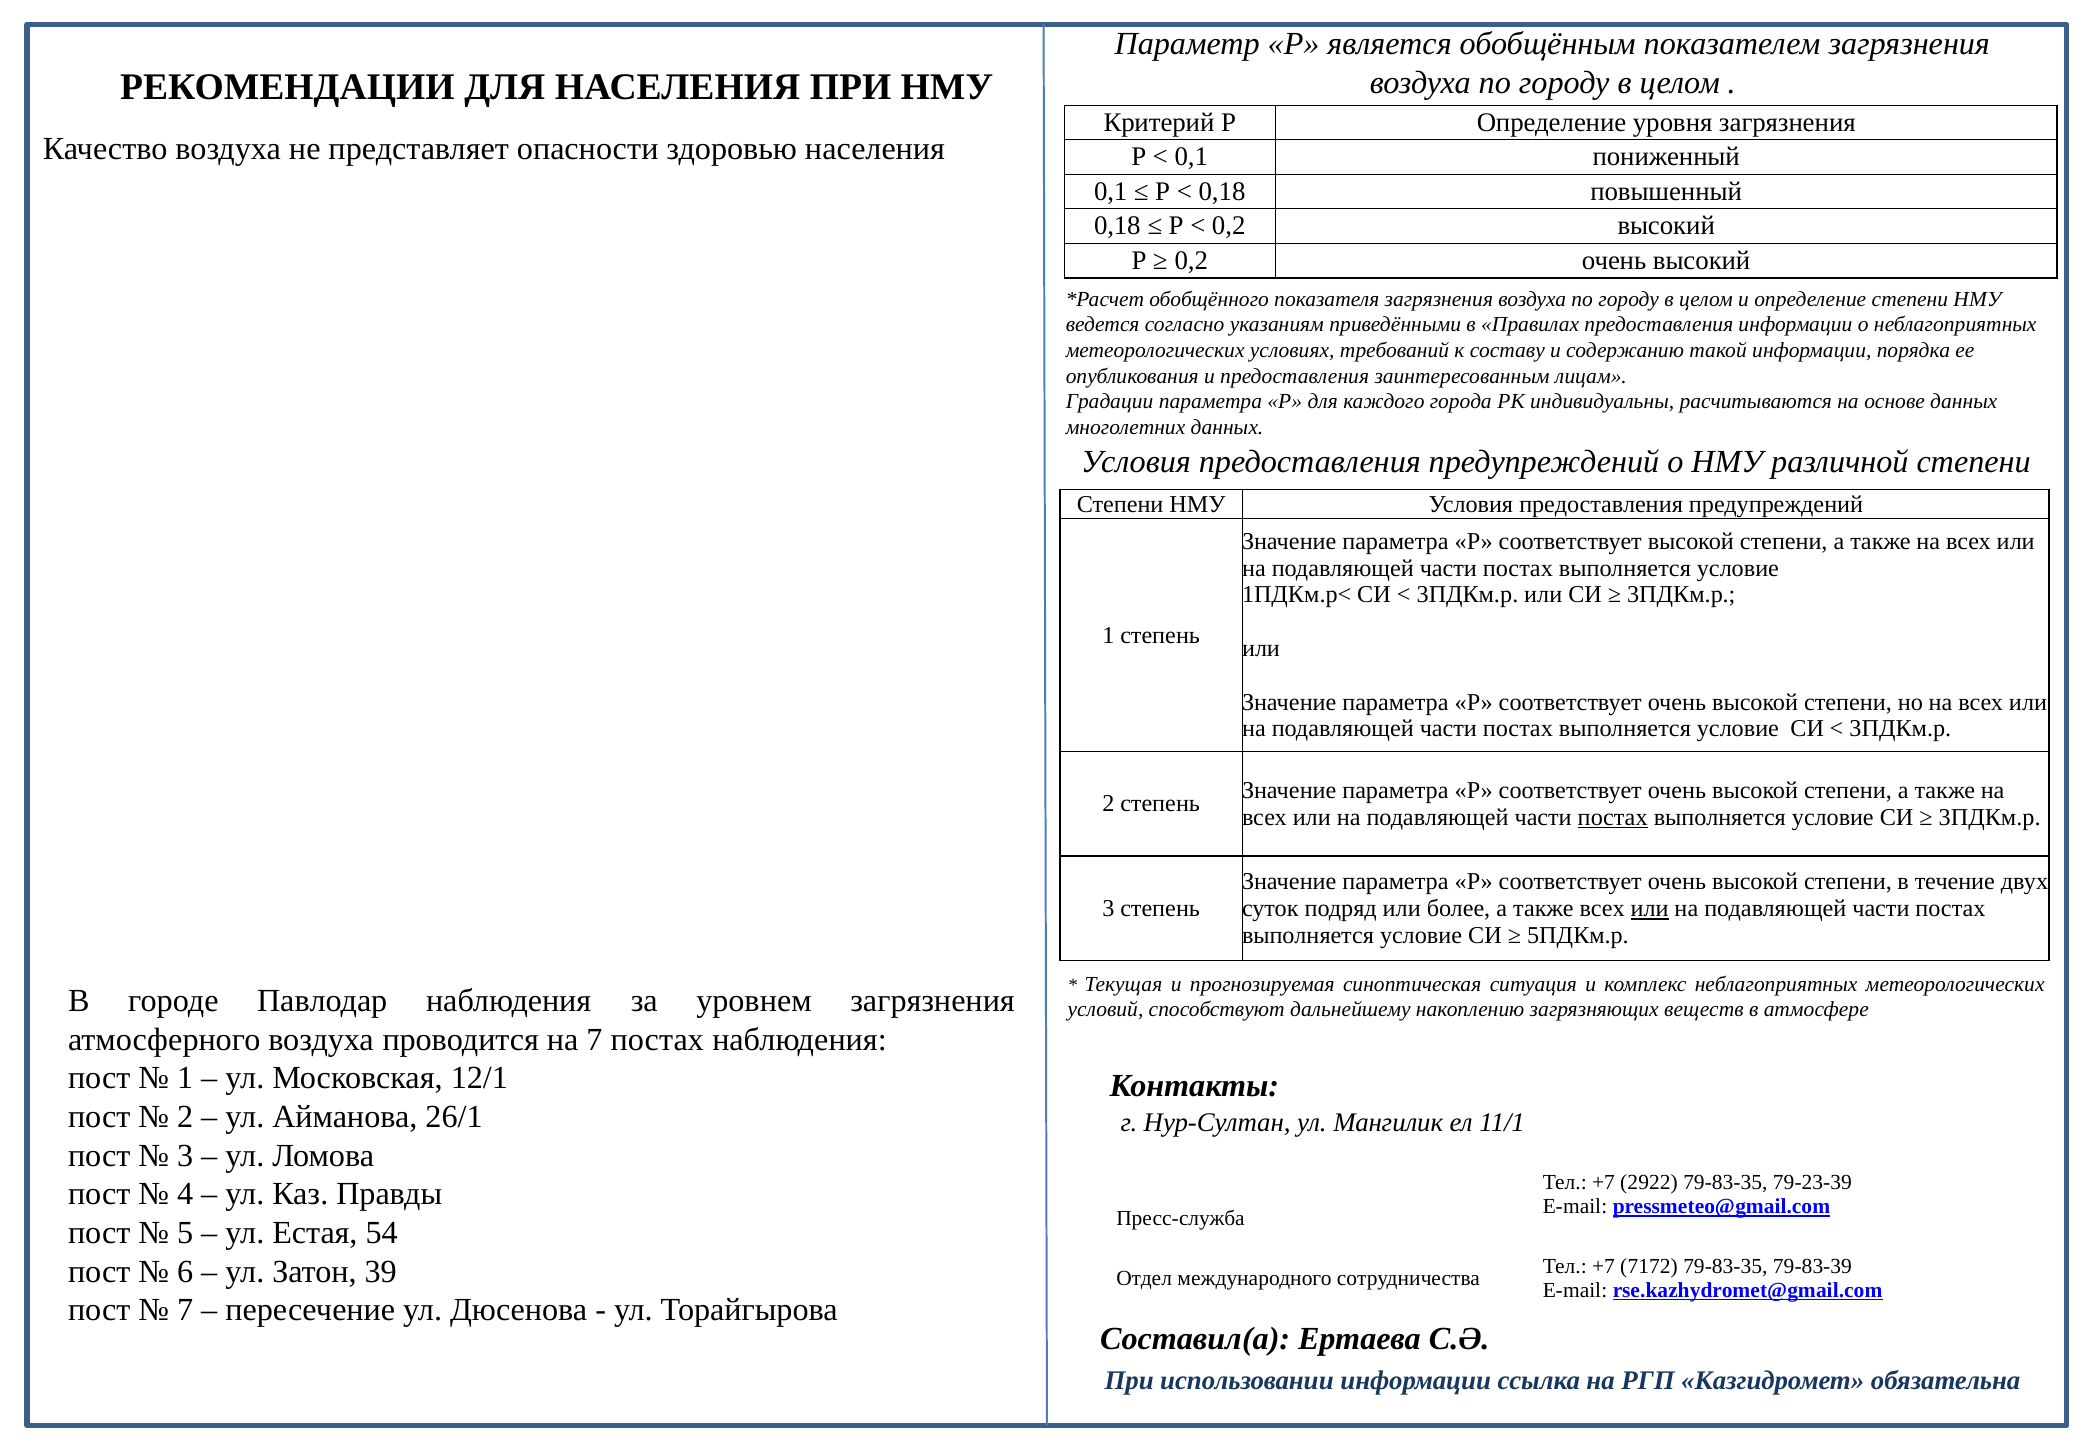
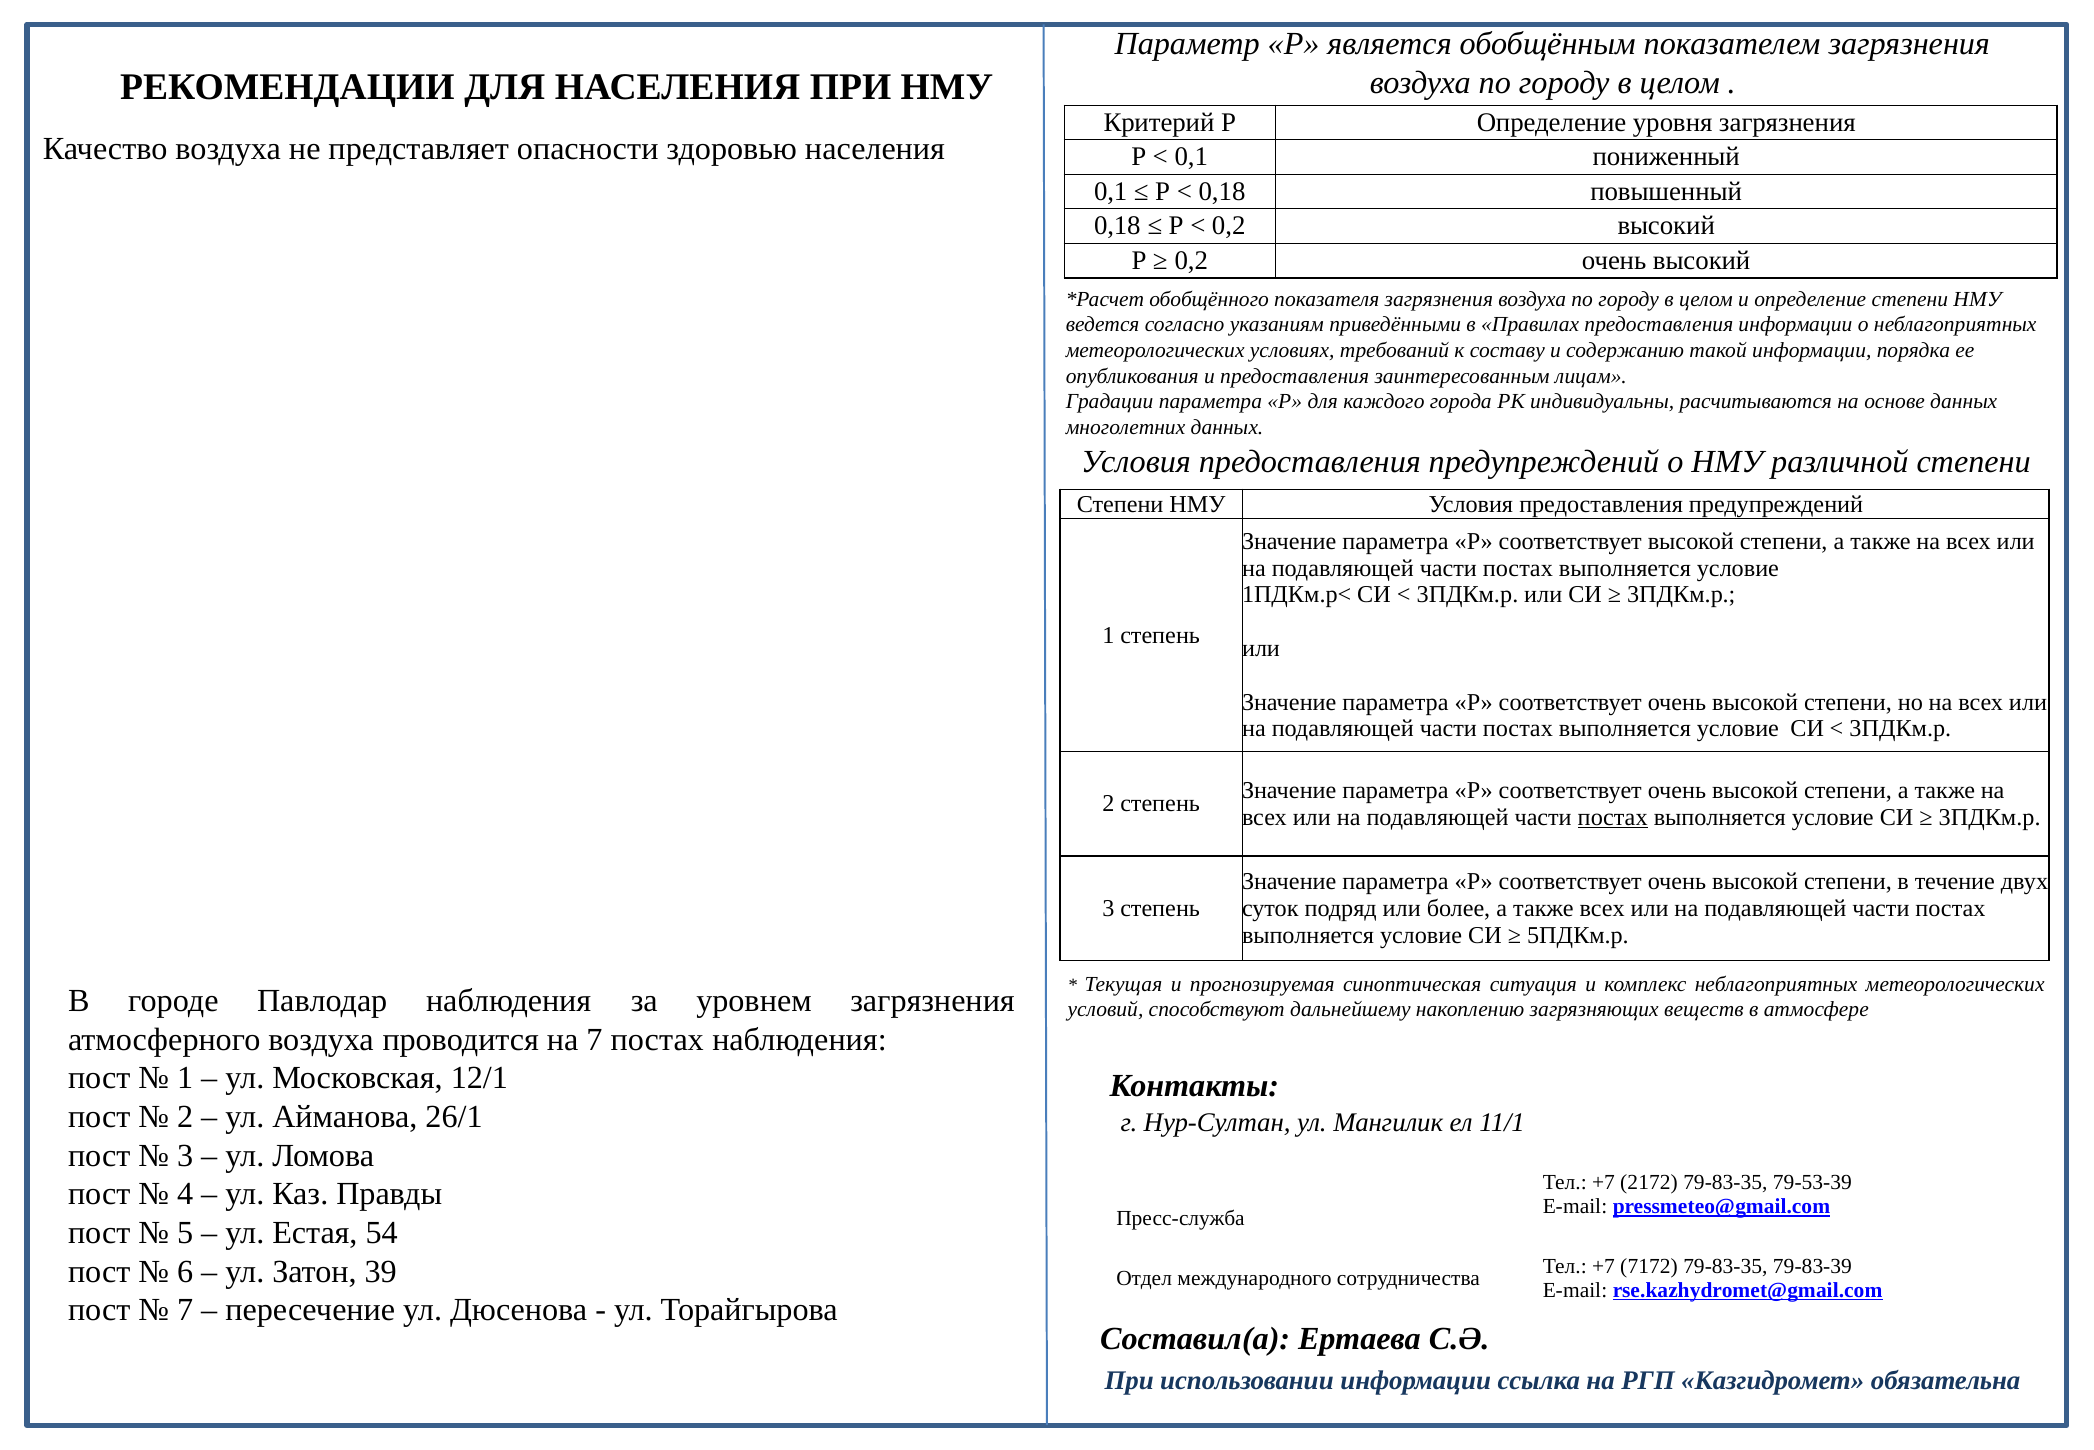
или at (1650, 908) underline: present -> none
2922: 2922 -> 2172
79-23-39: 79-23-39 -> 79-53-39
